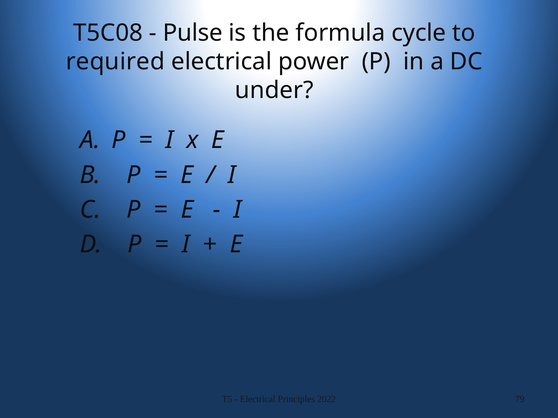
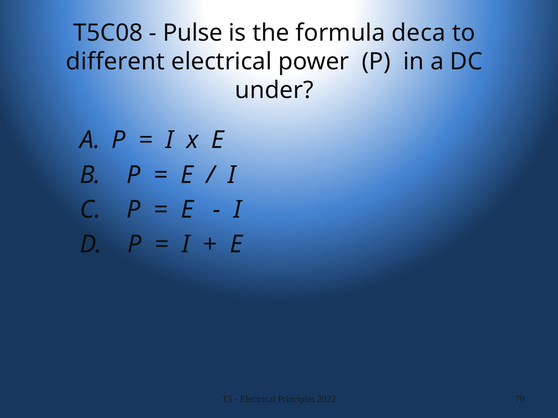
cycle: cycle -> deca
required: required -> different
